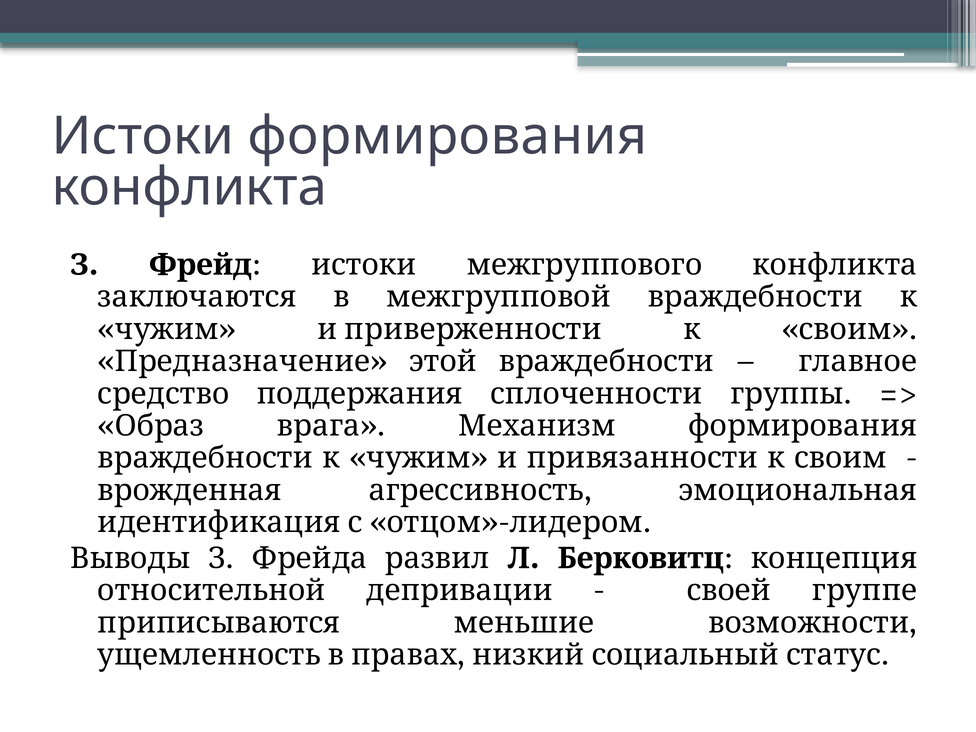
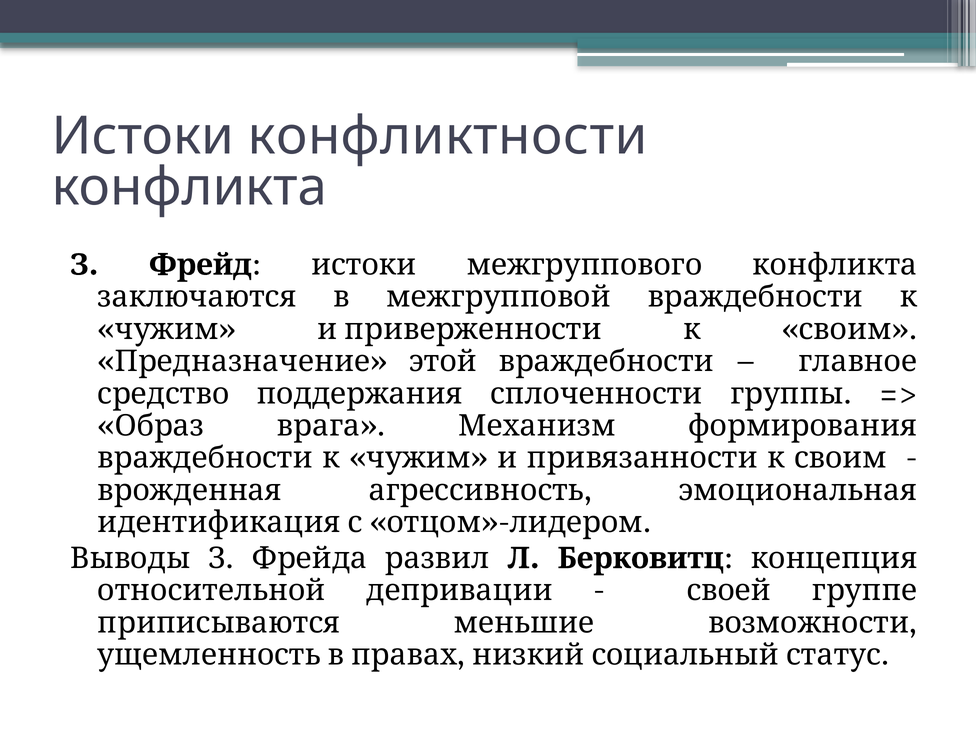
Истоки формирования: формирования -> конфликтности
